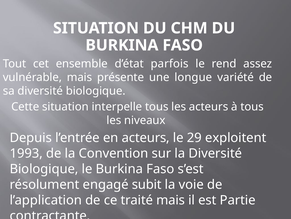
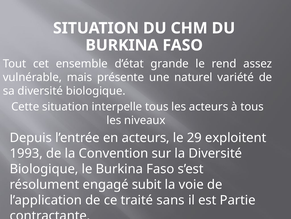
parfois: parfois -> grande
longue: longue -> naturel
traité mais: mais -> sans
